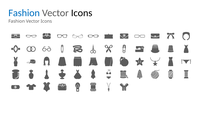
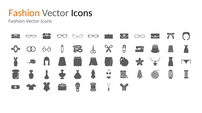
Fashion at (24, 13) colour: blue -> orange
